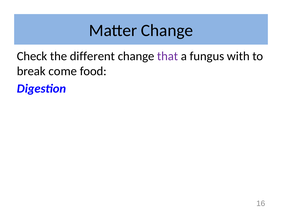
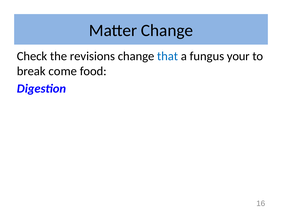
different: different -> revisions
that colour: purple -> blue
with: with -> your
